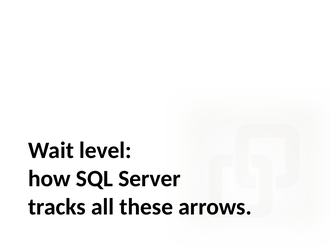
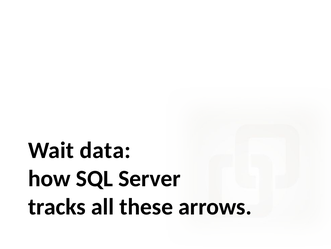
level: level -> data
